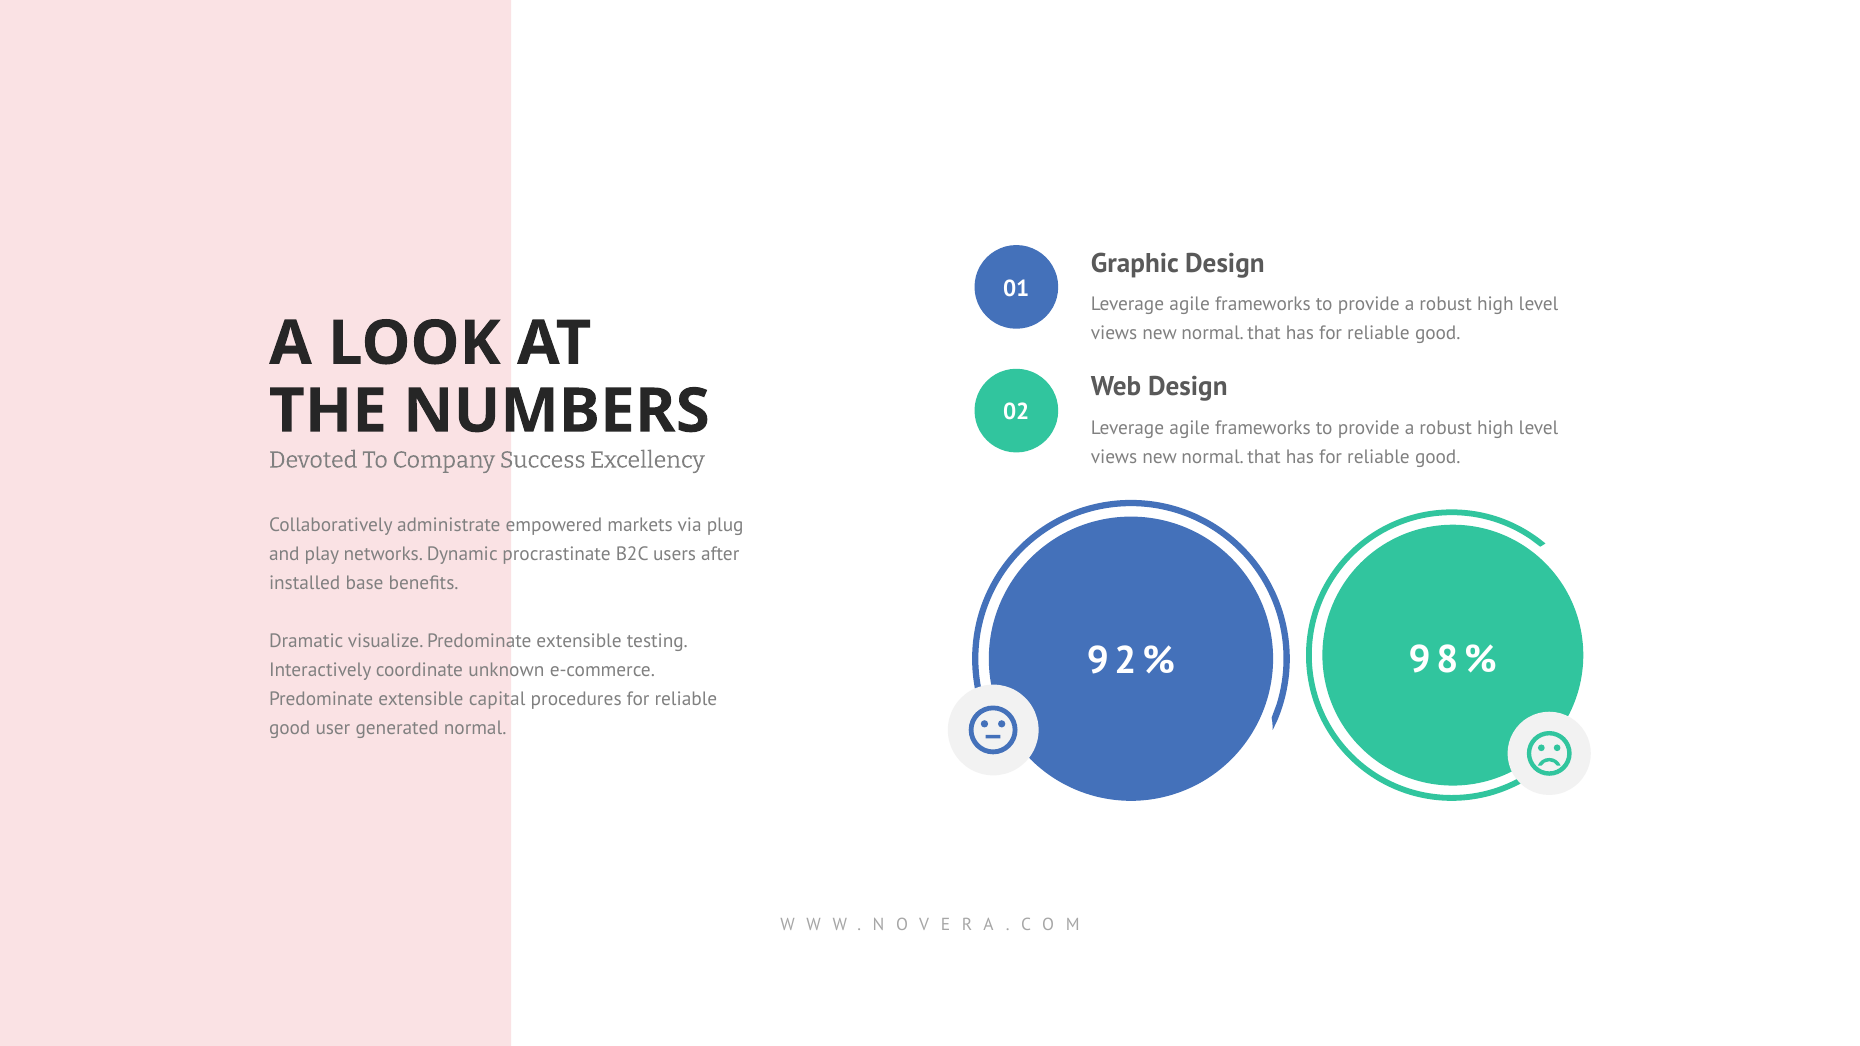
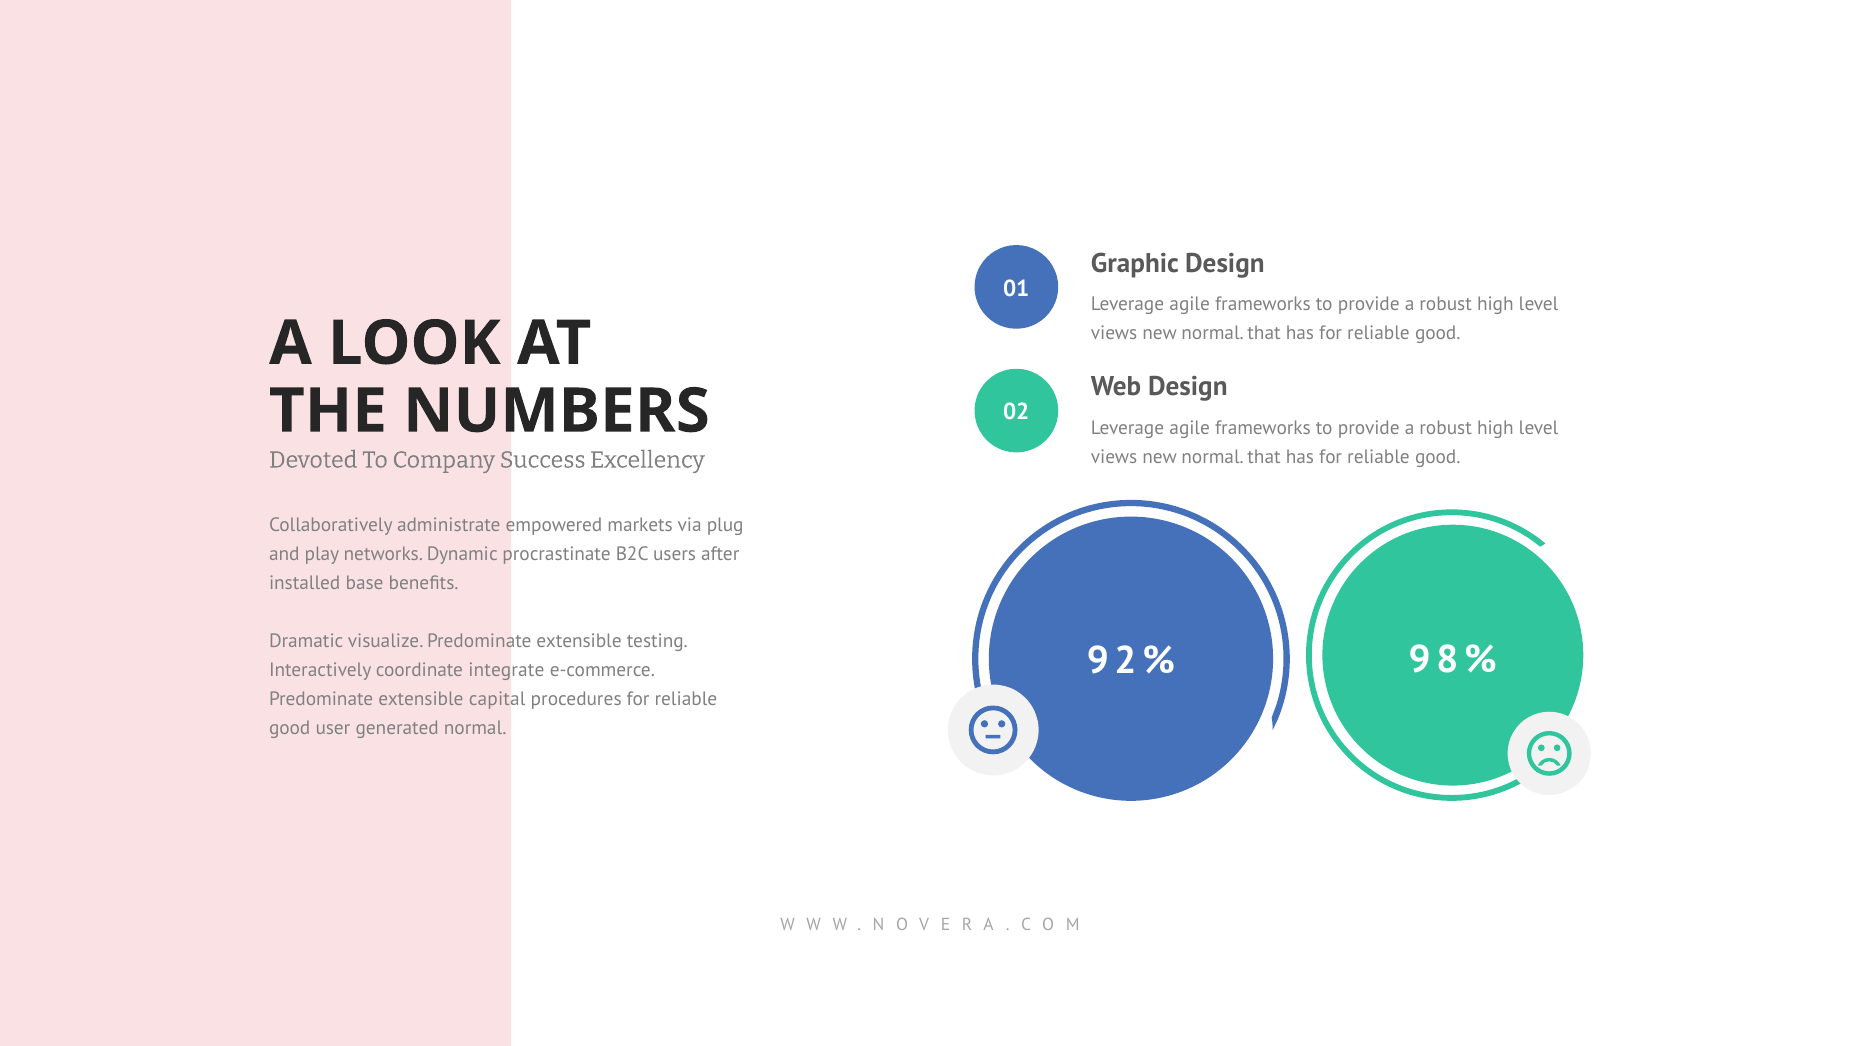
unknown: unknown -> integrate
